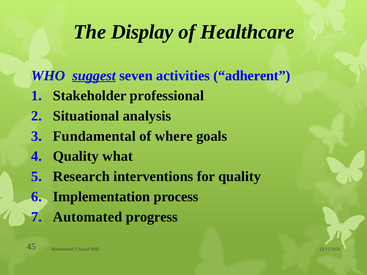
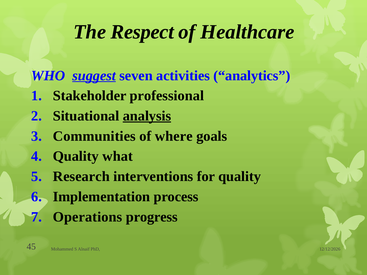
Display: Display -> Respect
adherent: adherent -> analytics
analysis underline: none -> present
Fundamental: Fundamental -> Communities
Automated: Automated -> Operations
